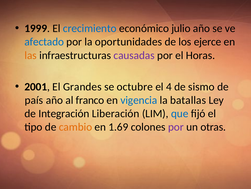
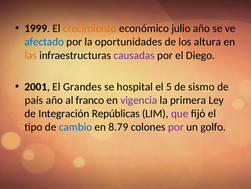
crecimiento colour: blue -> orange
ejerce: ejerce -> altura
Horas: Horas -> Diego
octubre: octubre -> hospital
4: 4 -> 5
vigencia colour: blue -> purple
batallas: batallas -> primera
Liberación: Liberación -> Repúblicas
que colour: blue -> purple
cambio colour: orange -> blue
1.69: 1.69 -> 8.79
otras: otras -> golfo
